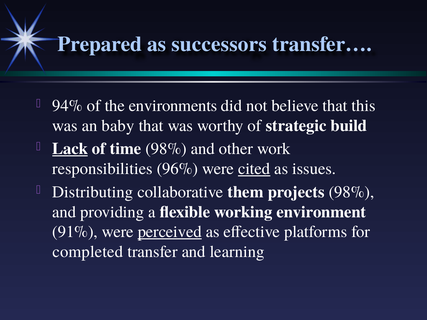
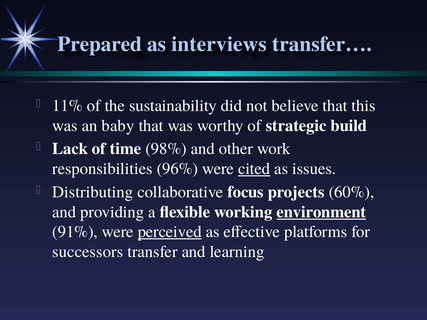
successors: successors -> interviews
94%: 94% -> 11%
environments: environments -> sustainability
Lack underline: present -> none
them: them -> focus
projects 98%: 98% -> 60%
environment underline: none -> present
completed: completed -> successors
